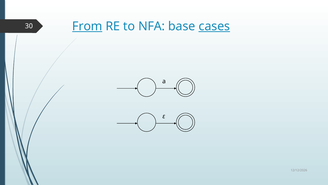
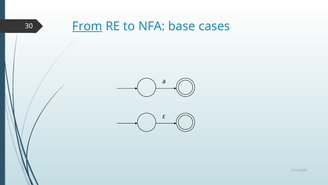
cases underline: present -> none
